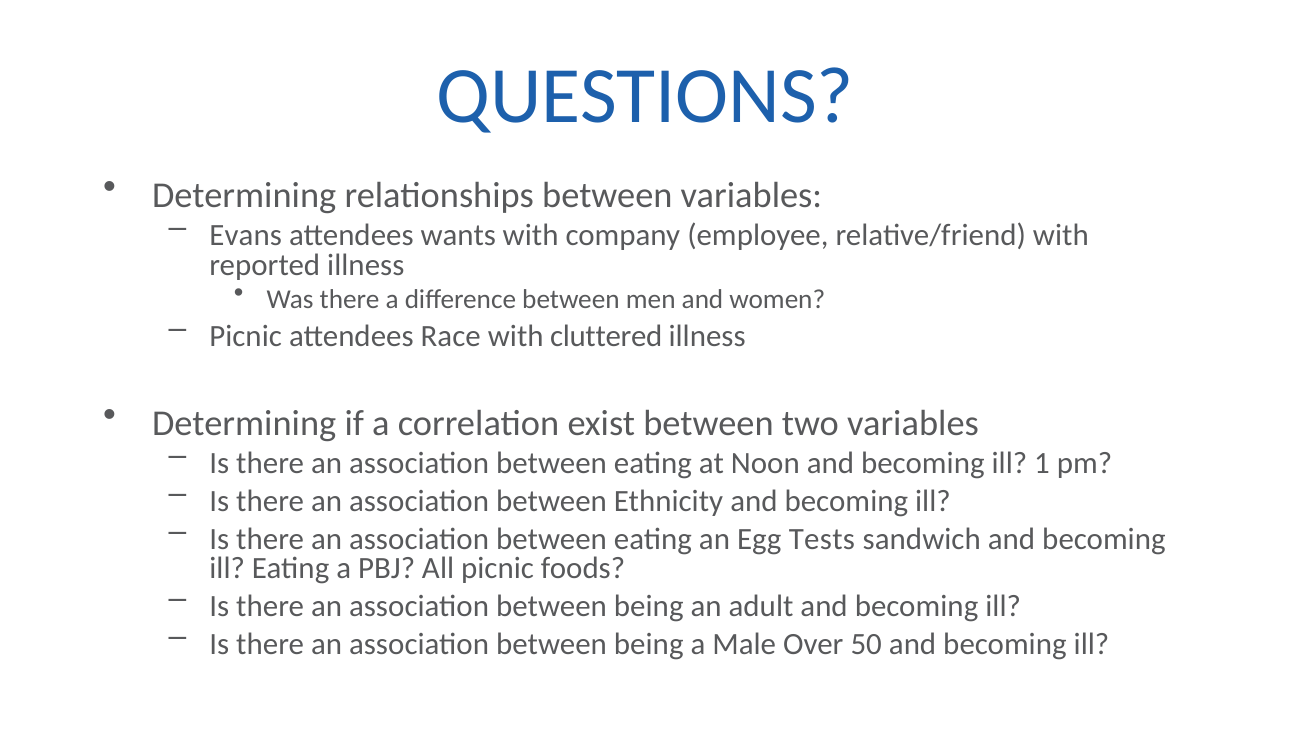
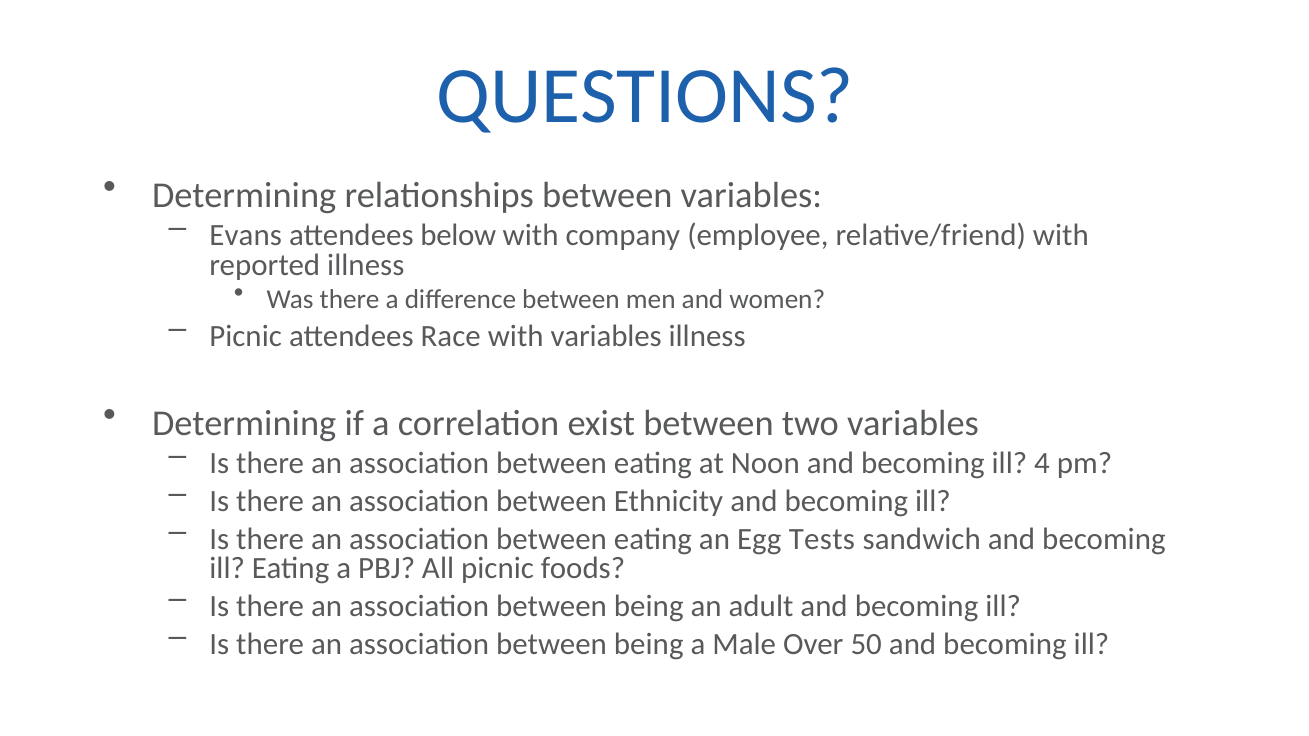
wants: wants -> below
with cluttered: cluttered -> variables
1: 1 -> 4
